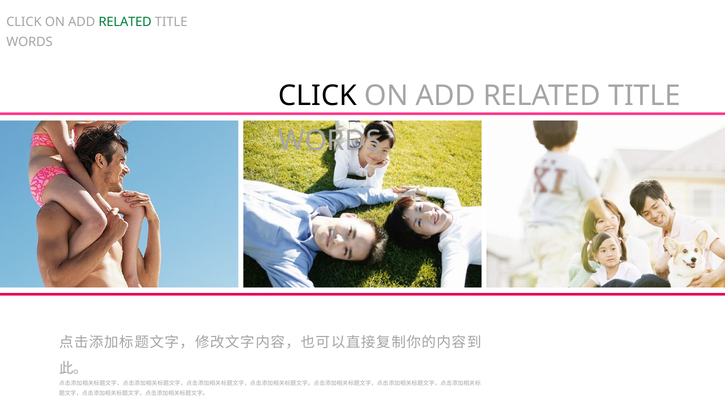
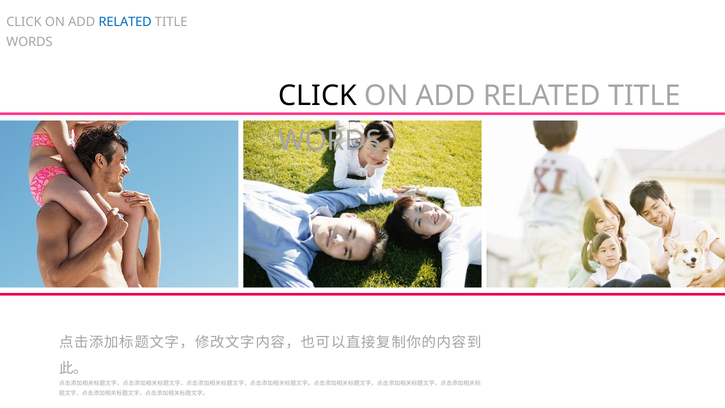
RELATED at (125, 22) colour: green -> blue
